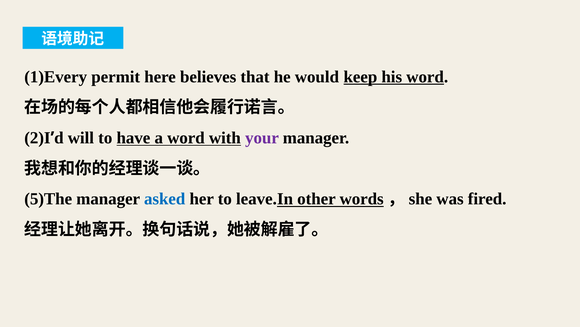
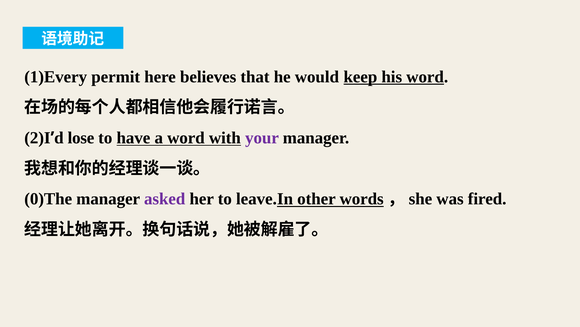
will: will -> lose
5)The: 5)The -> 0)The
asked colour: blue -> purple
